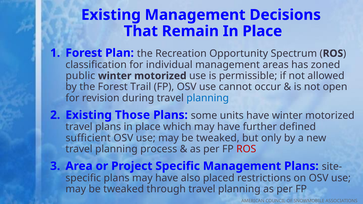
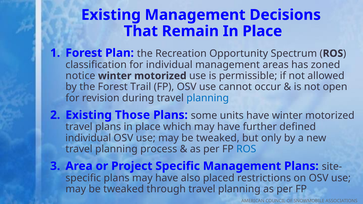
public: public -> notice
sufficient at (88, 138): sufficient -> individual
ROS at (246, 149) colour: red -> blue
